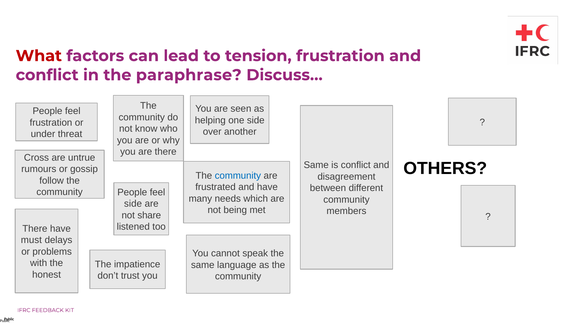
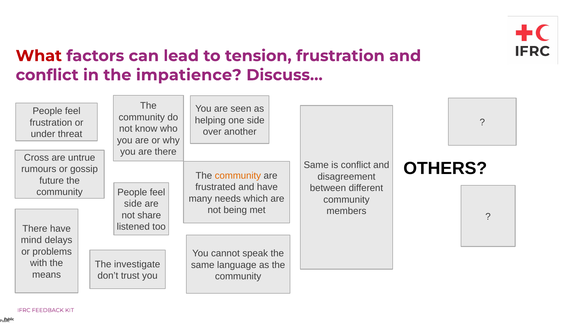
paraphrase: paraphrase -> impatience
community at (238, 176) colour: blue -> orange
follow: follow -> future
must: must -> mind
impatience: impatience -> investigate
honest: honest -> means
